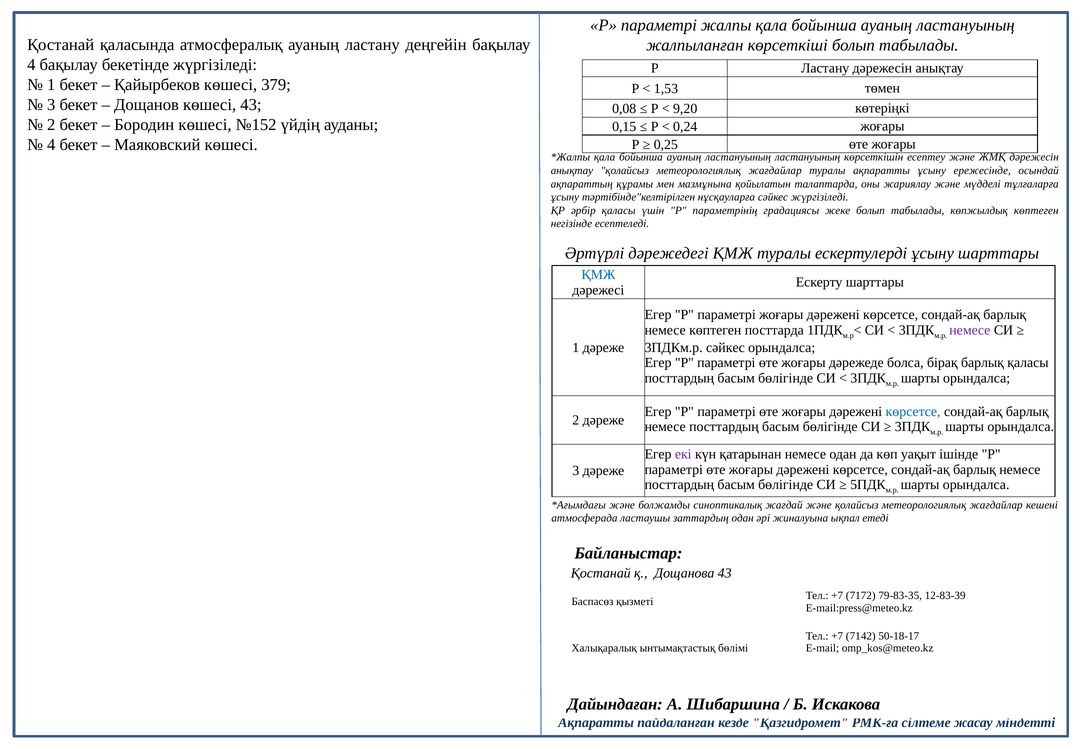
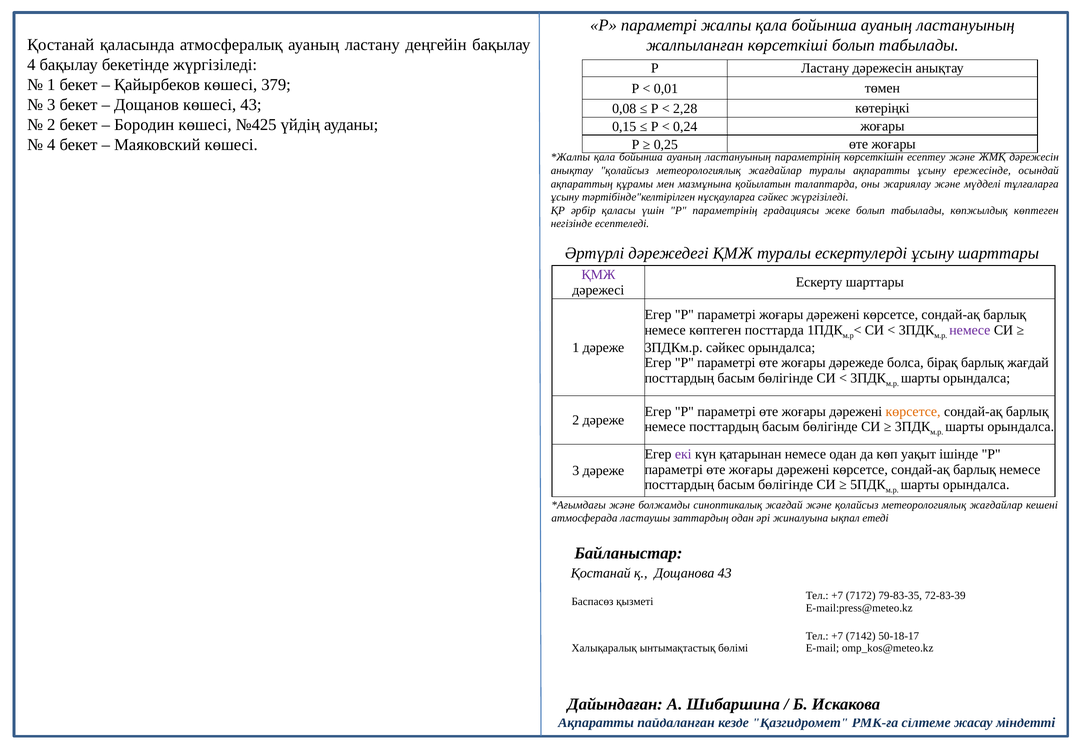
1,53: 1,53 -> 0,01
9,20: 9,20 -> 2,28
№152: №152 -> №425
ластануының ластануының: ластануының -> параметрінің
ҚМЖ at (598, 275) colour: blue -> purple
барлық қаласы: қаласы -> жағдай
көрсетсе at (913, 411) colour: blue -> orange
12-83-39: 12-83-39 -> 72-83-39
